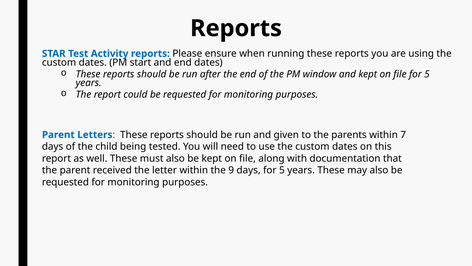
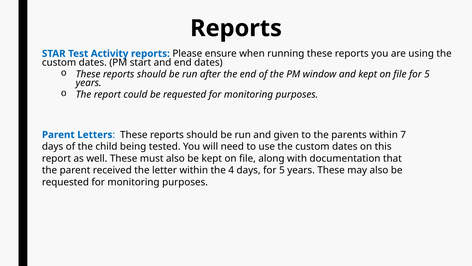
9: 9 -> 4
